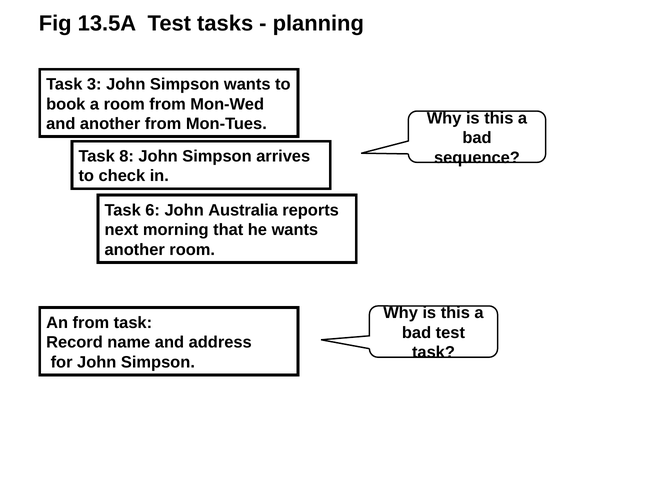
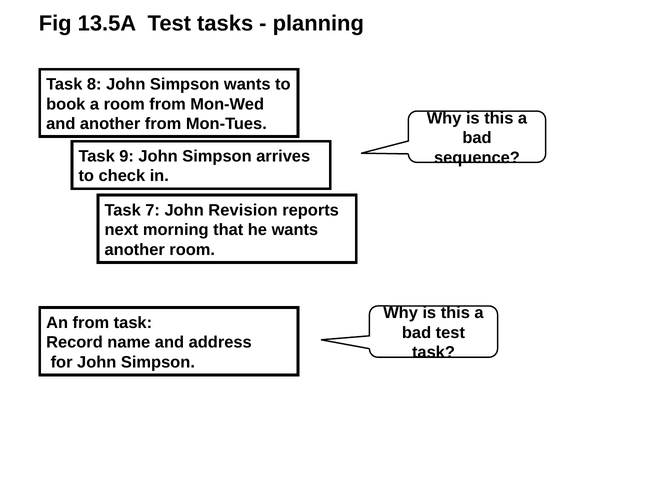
3: 3 -> 8
8: 8 -> 9
6: 6 -> 7
Australia: Australia -> Revision
